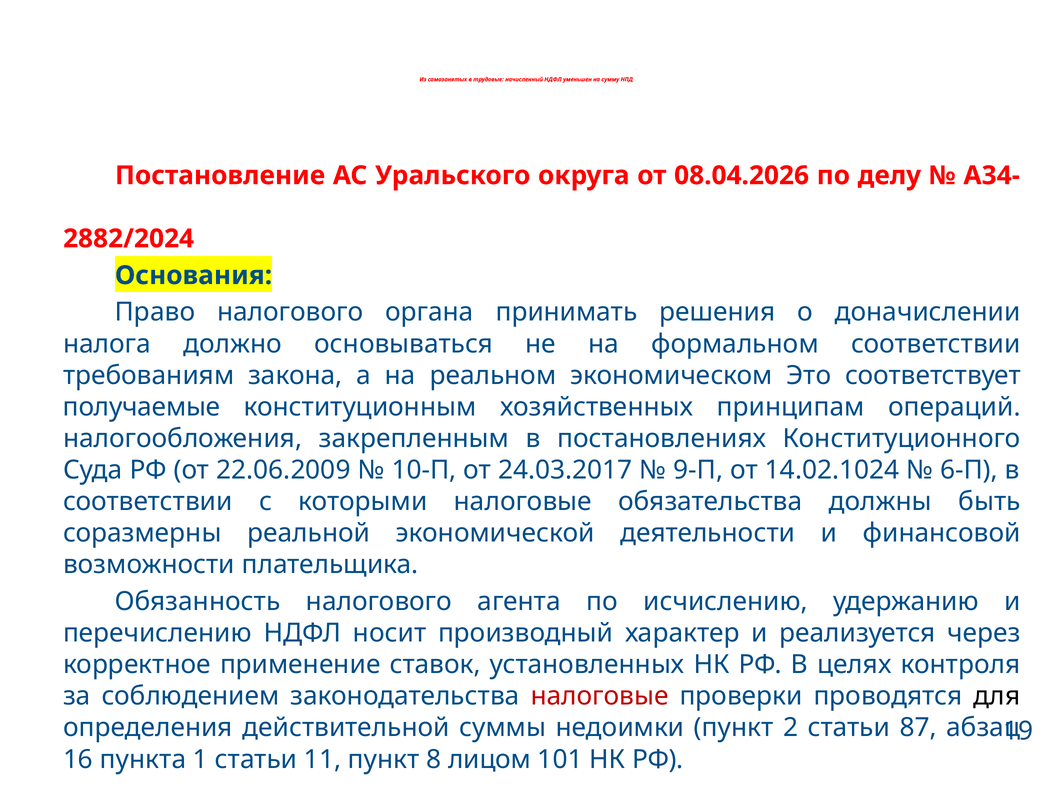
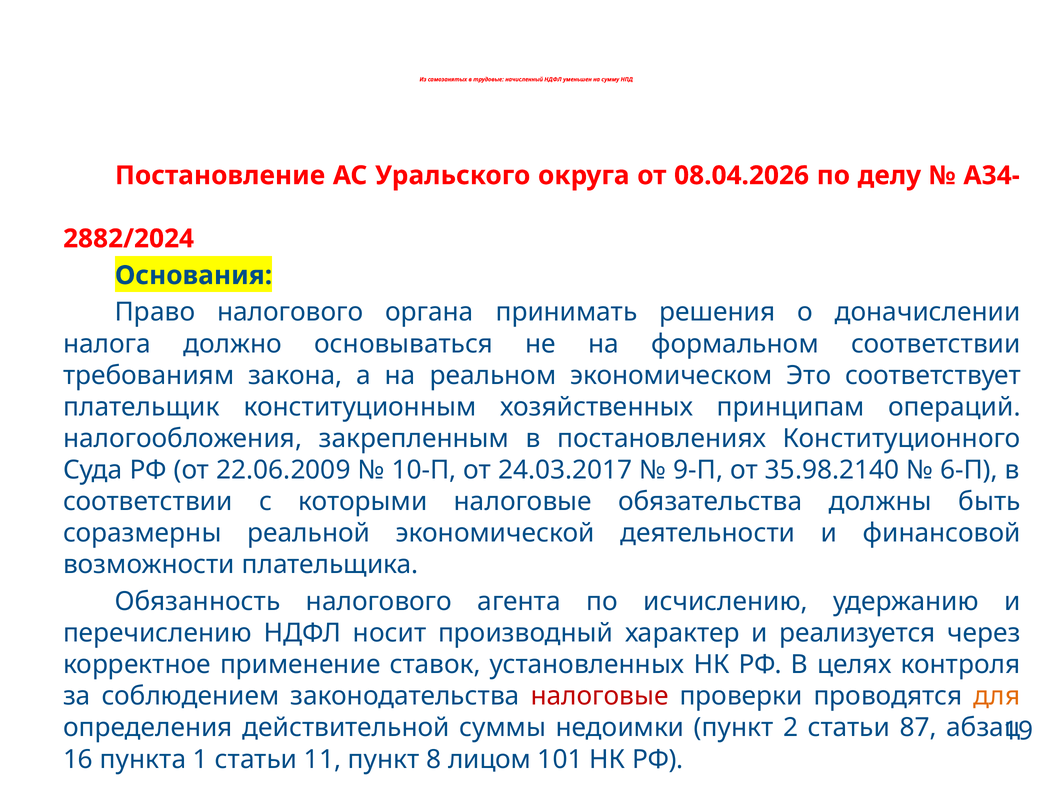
получаемые: получаемые -> плательщик
14.02.1024: 14.02.1024 -> 35.98.2140
для colour: black -> orange
